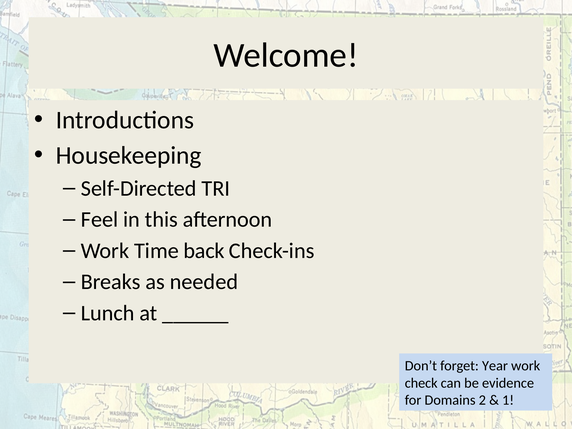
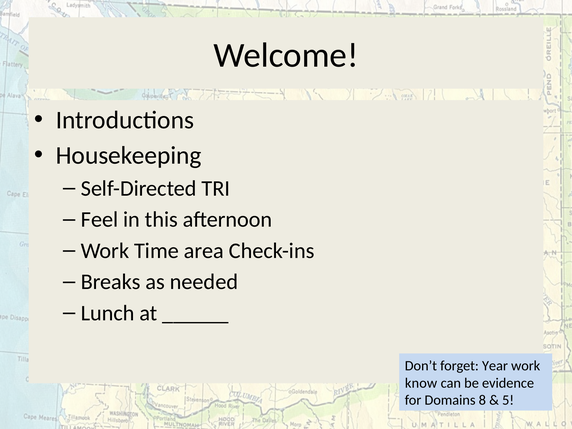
back: back -> area
check: check -> know
2: 2 -> 8
1: 1 -> 5
